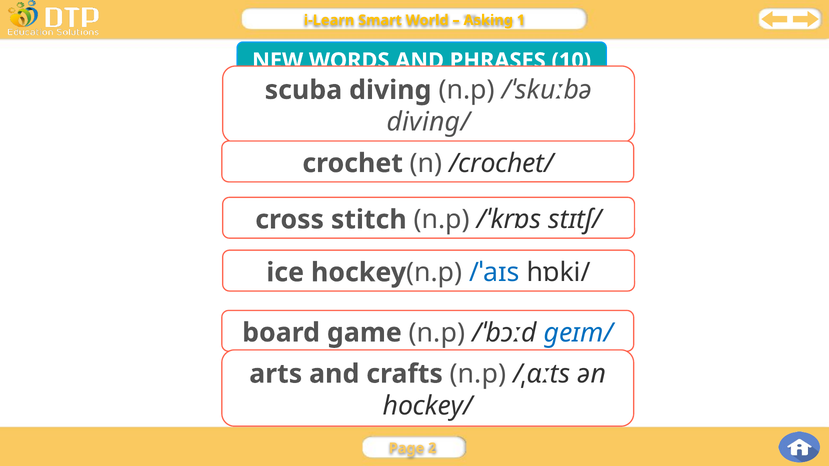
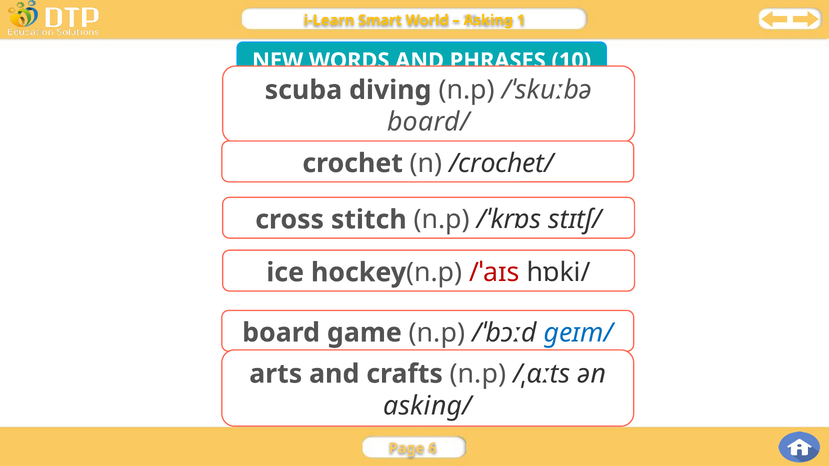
diving/: diving/ -> board/
/ˈaɪs colour: blue -> red
hockey/: hockey/ -> asking/
2: 2 -> 6
